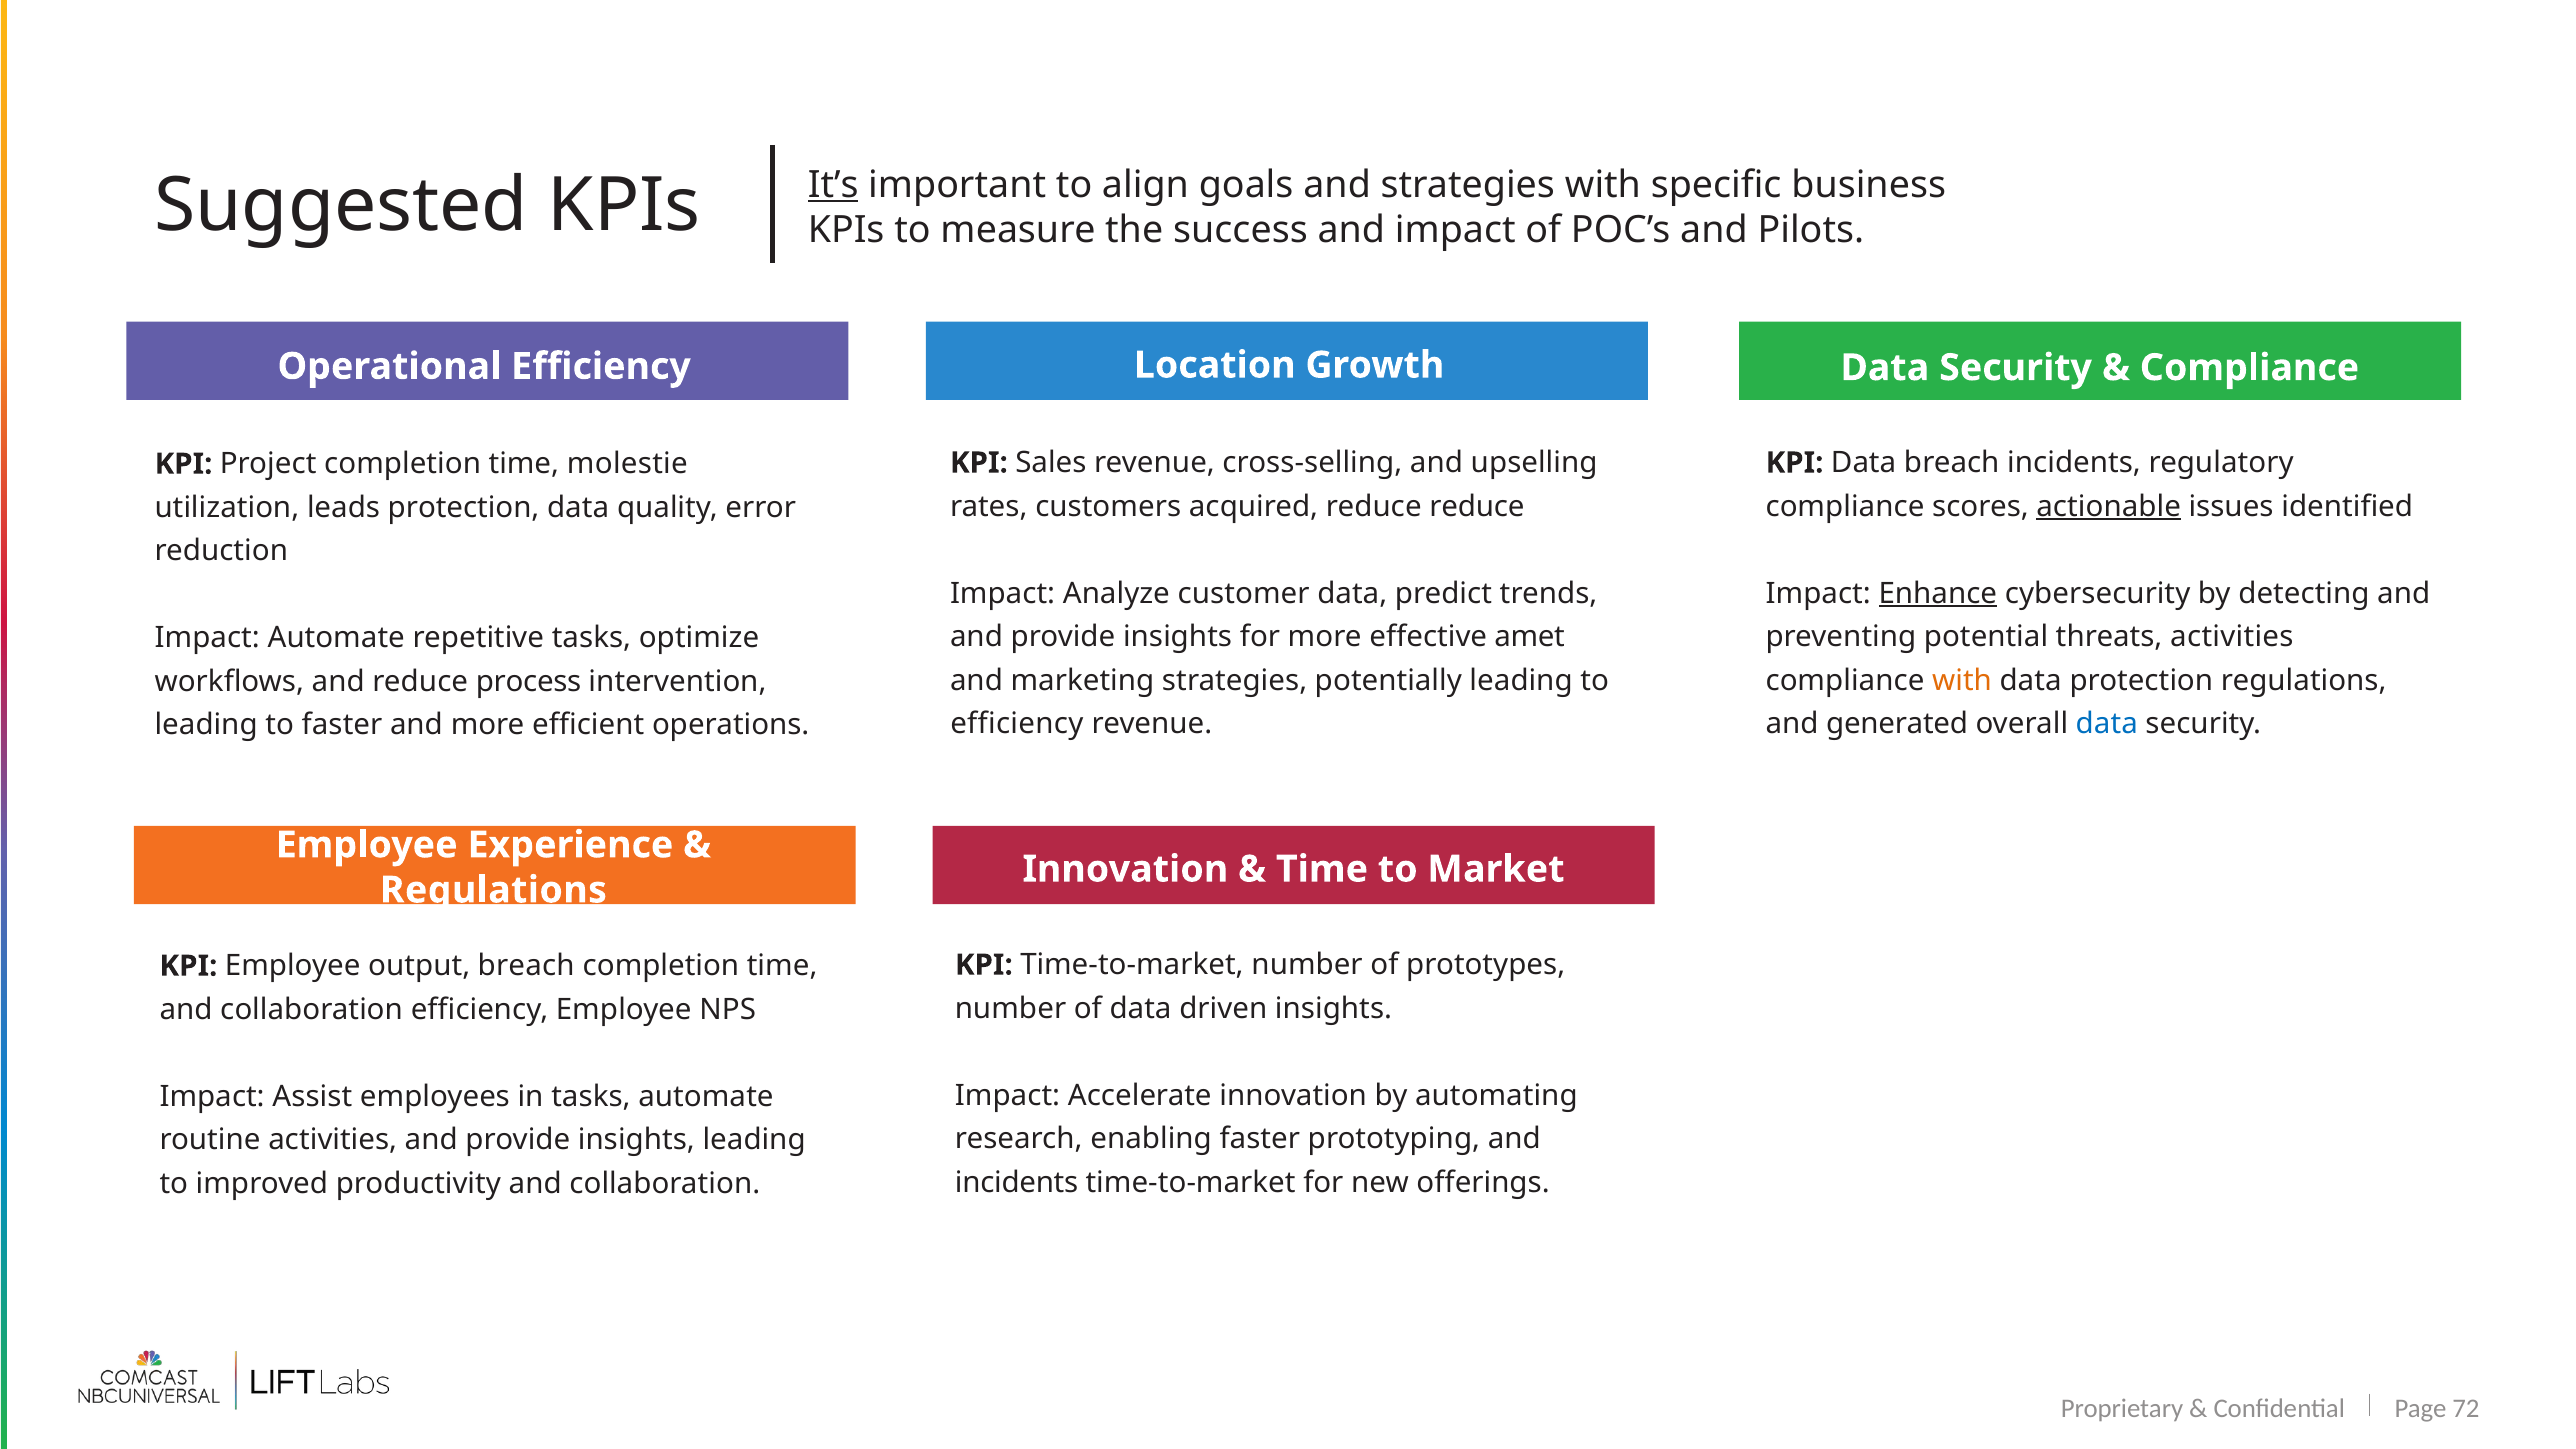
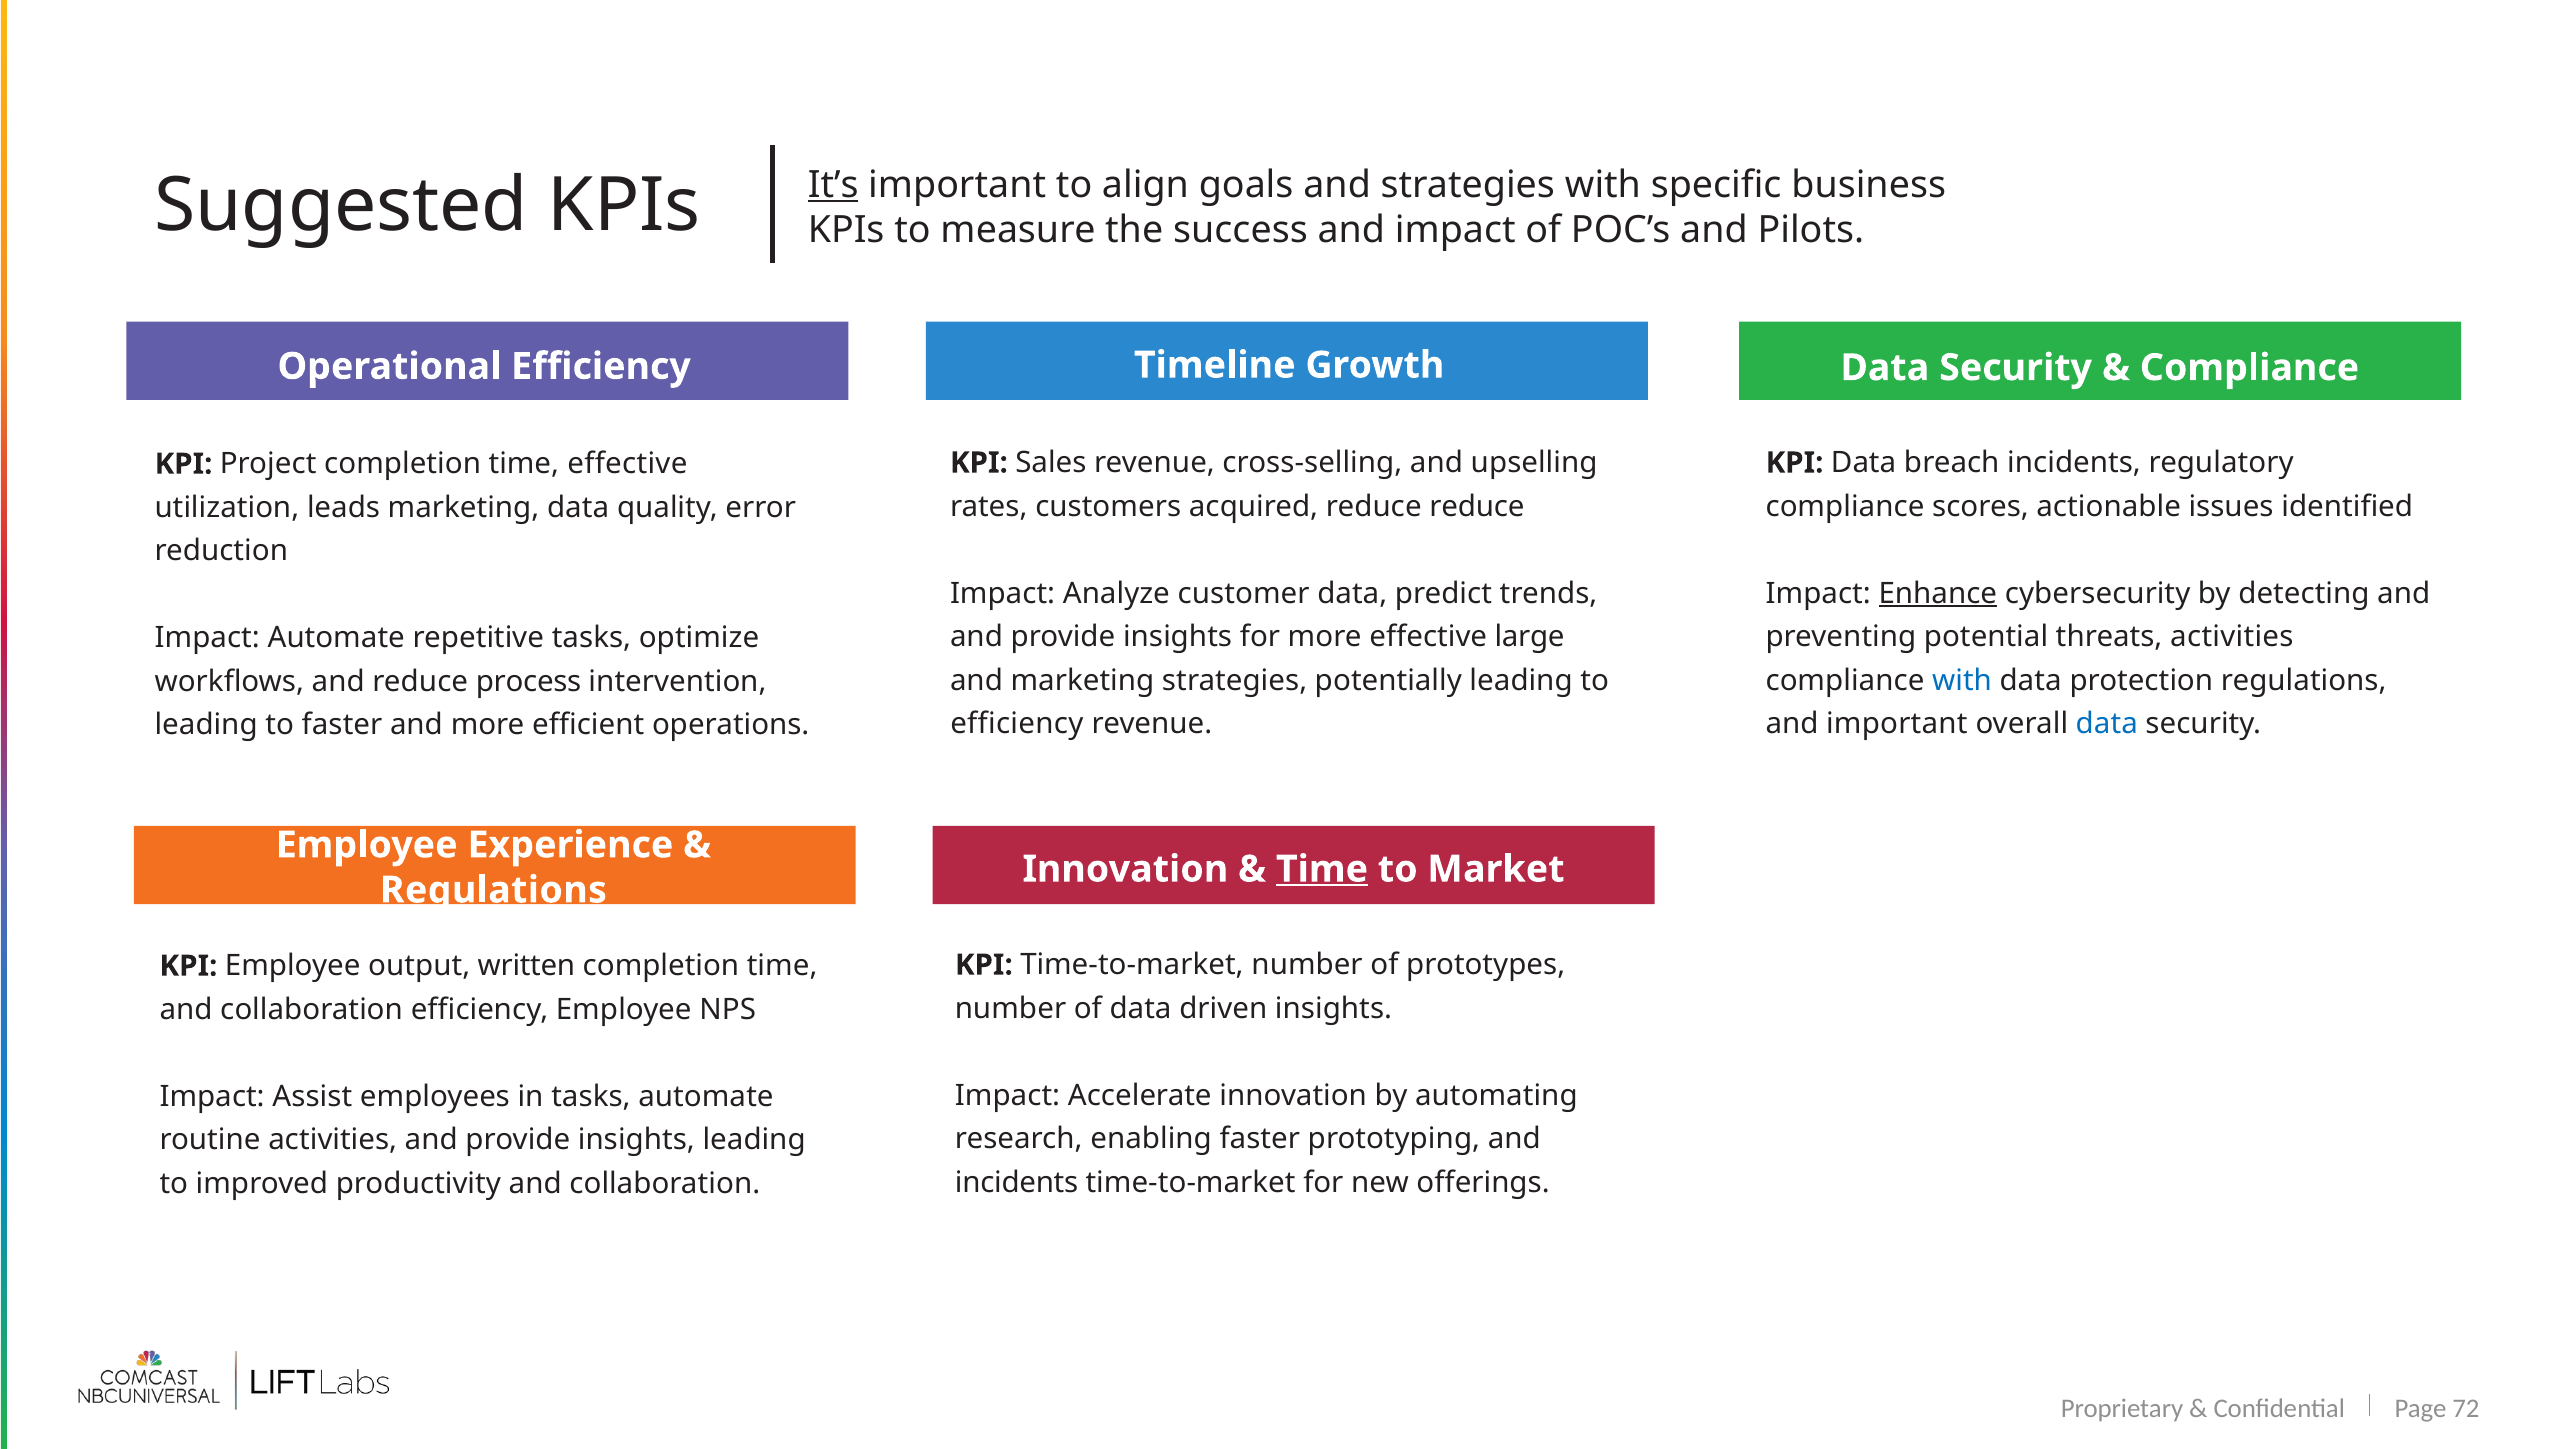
Location: Location -> Timeline
time molestie: molestie -> effective
actionable underline: present -> none
leads protection: protection -> marketing
amet: amet -> large
with at (1962, 680) colour: orange -> blue
and generated: generated -> important
Time at (1322, 869) underline: none -> present
output breach: breach -> written
